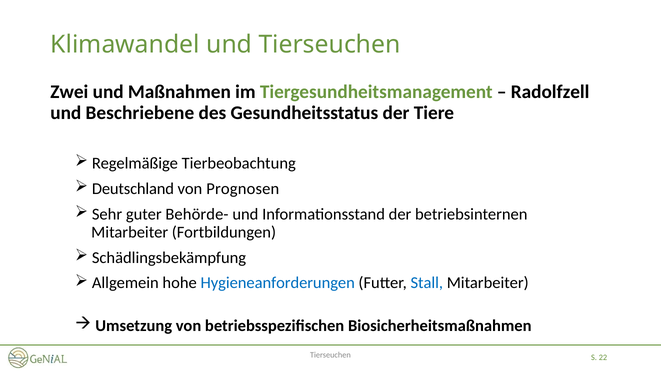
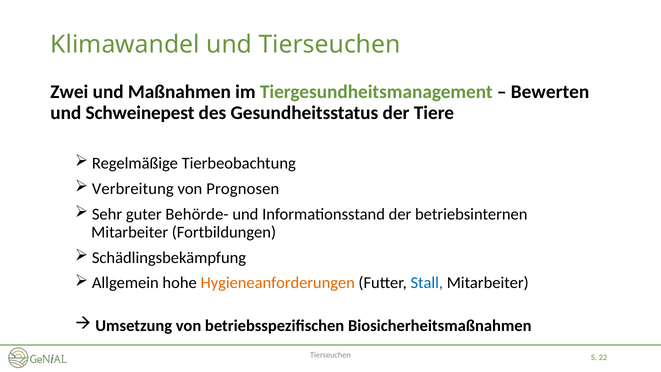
Radolfzell: Radolfzell -> Bewerten
Beschriebene: Beschriebene -> Schweinepest
Deutschland: Deutschland -> Verbreitung
Hygieneanforderungen colour: blue -> orange
